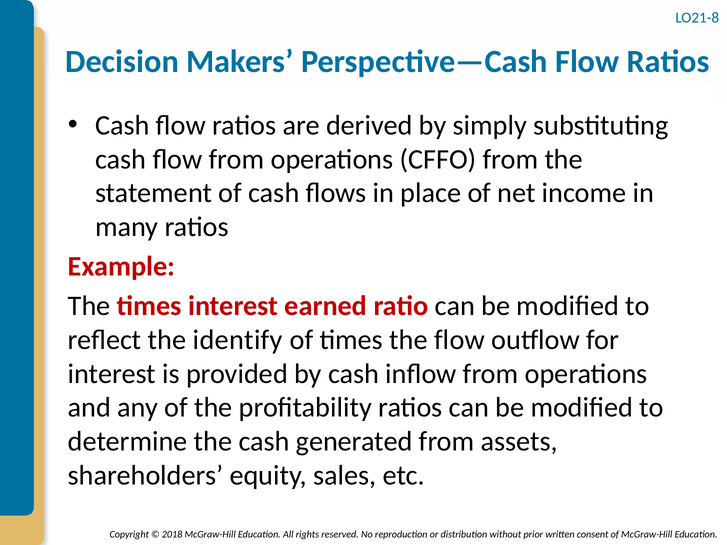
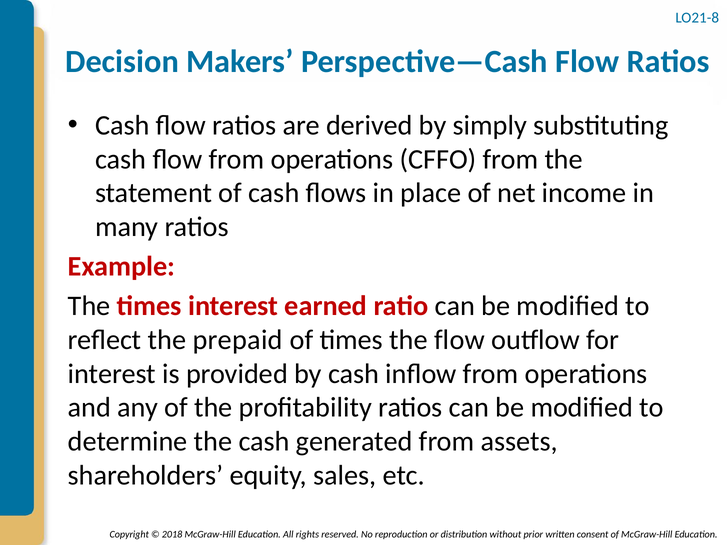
identify: identify -> prepaid
